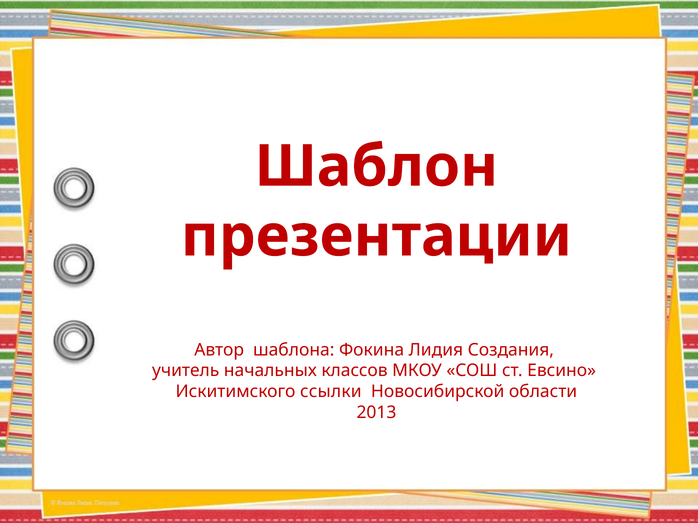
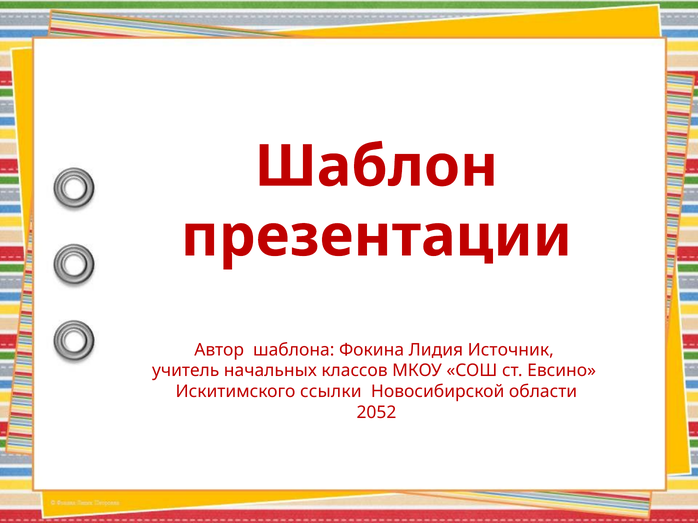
Создания: Создания -> Источник
2013: 2013 -> 2052
